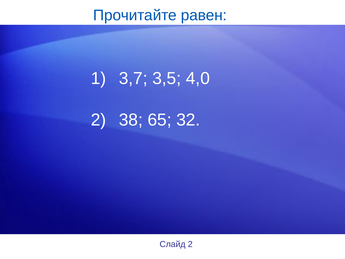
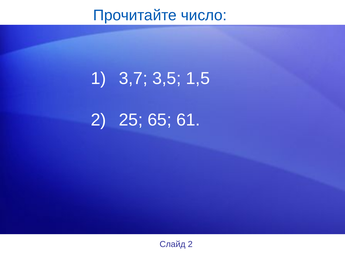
равен: равен -> число
4,0: 4,0 -> 1,5
38: 38 -> 25
32: 32 -> 61
